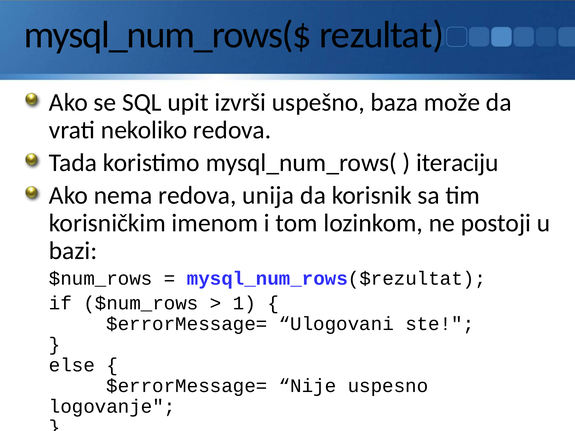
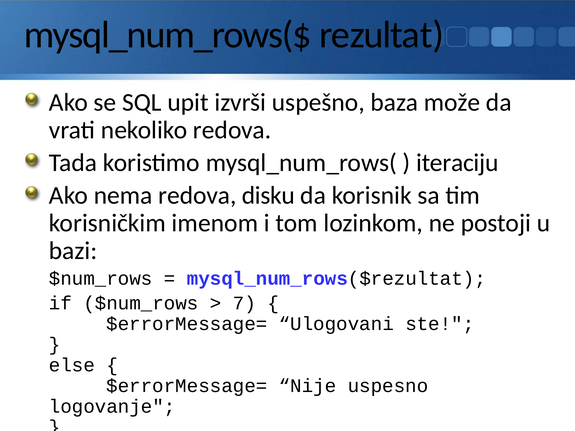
unija: unija -> disku
1: 1 -> 7
